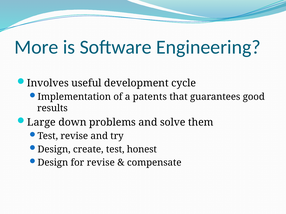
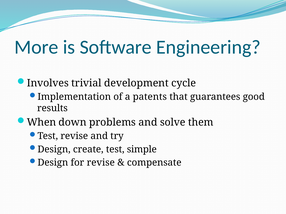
useful: useful -> trivial
Large: Large -> When
honest: honest -> simple
